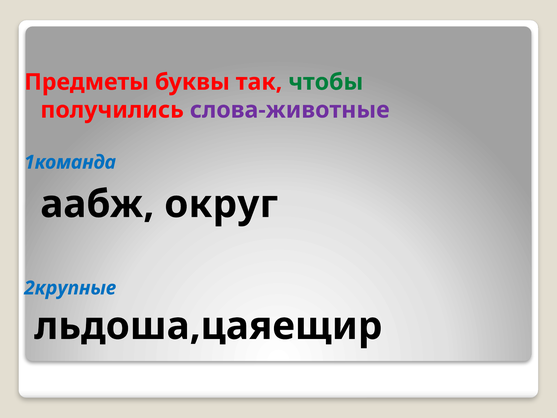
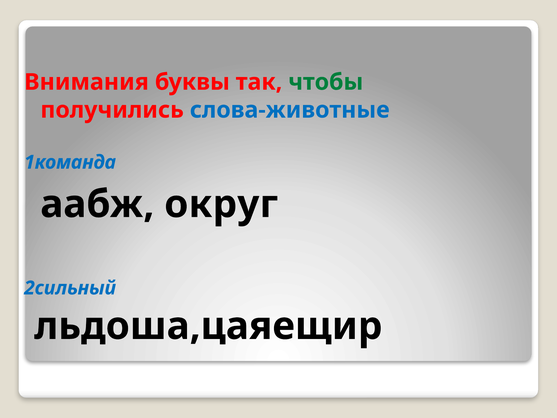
Предметы: Предметы -> Внимания
слова-животные colour: purple -> blue
2крупные: 2крупные -> 2сильный
